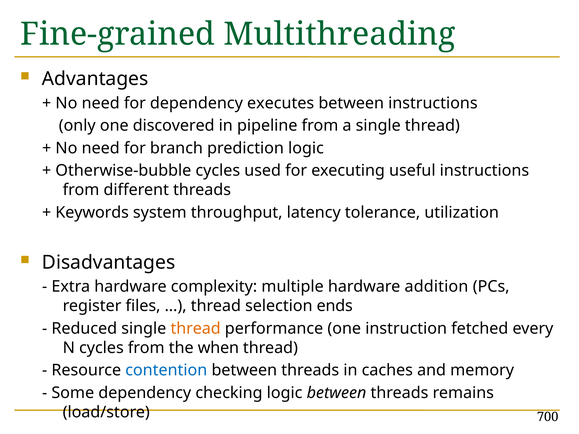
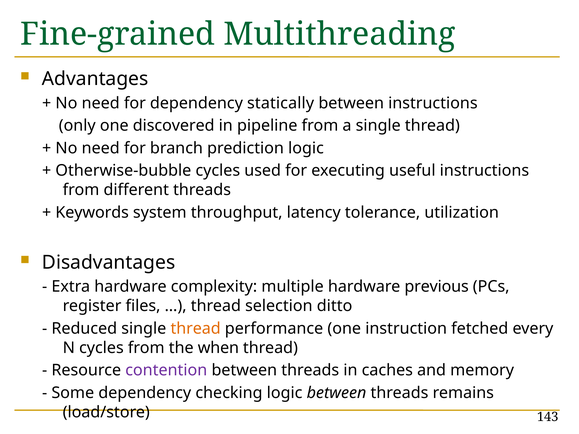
executes: executes -> statically
addition: addition -> previous
ends: ends -> ditto
contention colour: blue -> purple
700: 700 -> 143
